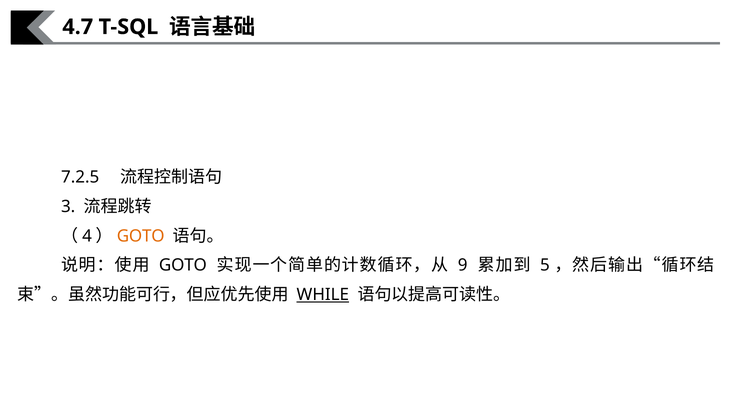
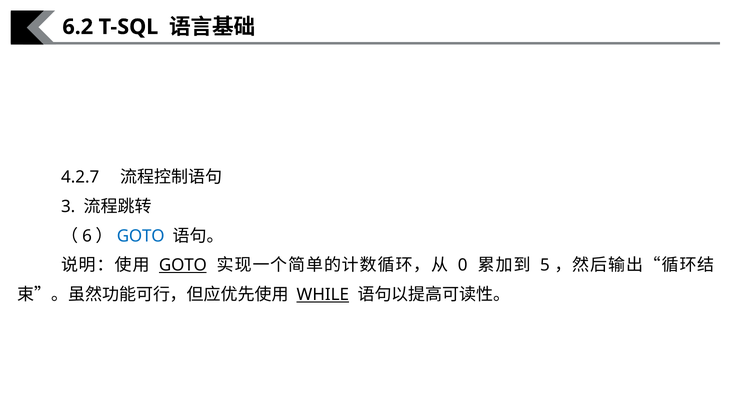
4.7: 4.7 -> 6.2
7.2.5: 7.2.5 -> 4.2.7
4: 4 -> 6
GOTO at (141, 236) colour: orange -> blue
GOTO at (183, 265) underline: none -> present
9: 9 -> 0
